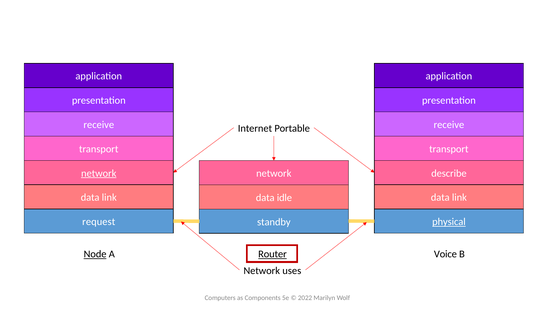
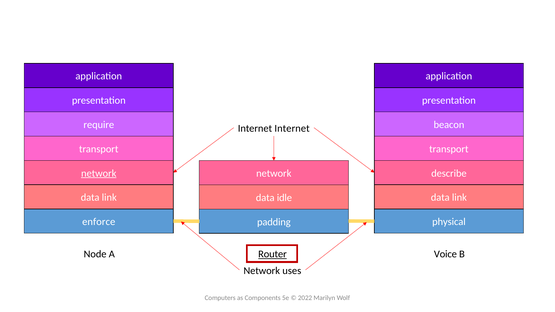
receive at (99, 125): receive -> require
receive at (449, 125): receive -> beacon
Internet Portable: Portable -> Internet
request: request -> enforce
physical underline: present -> none
standby: standby -> padding
Node underline: present -> none
